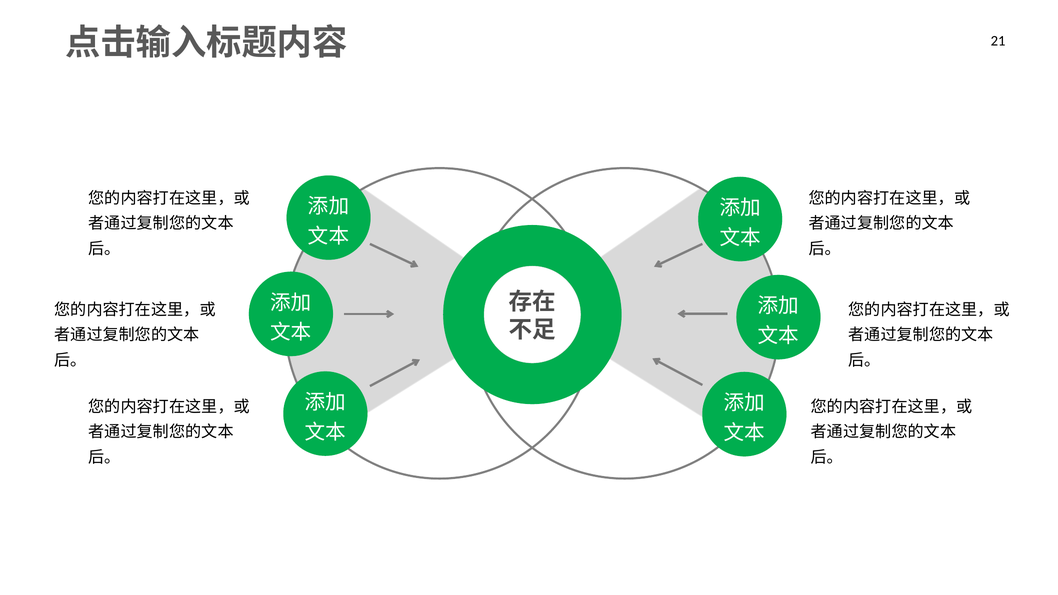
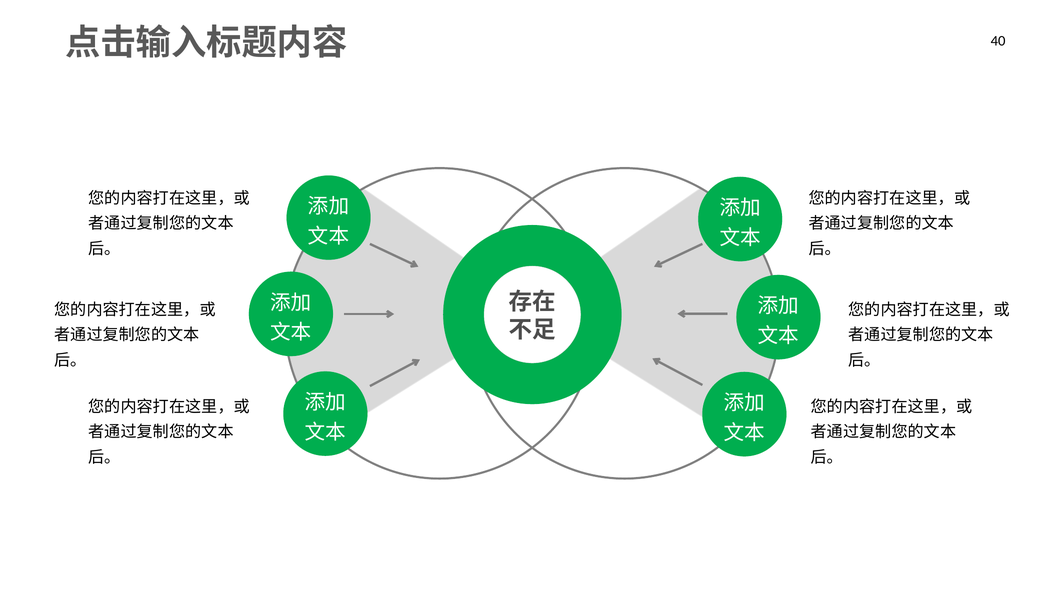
21: 21 -> 40
